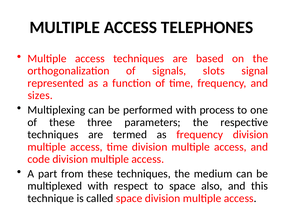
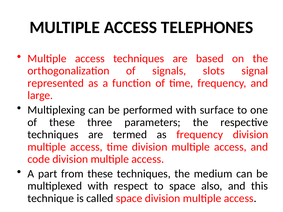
sizes: sizes -> large
process: process -> surface
